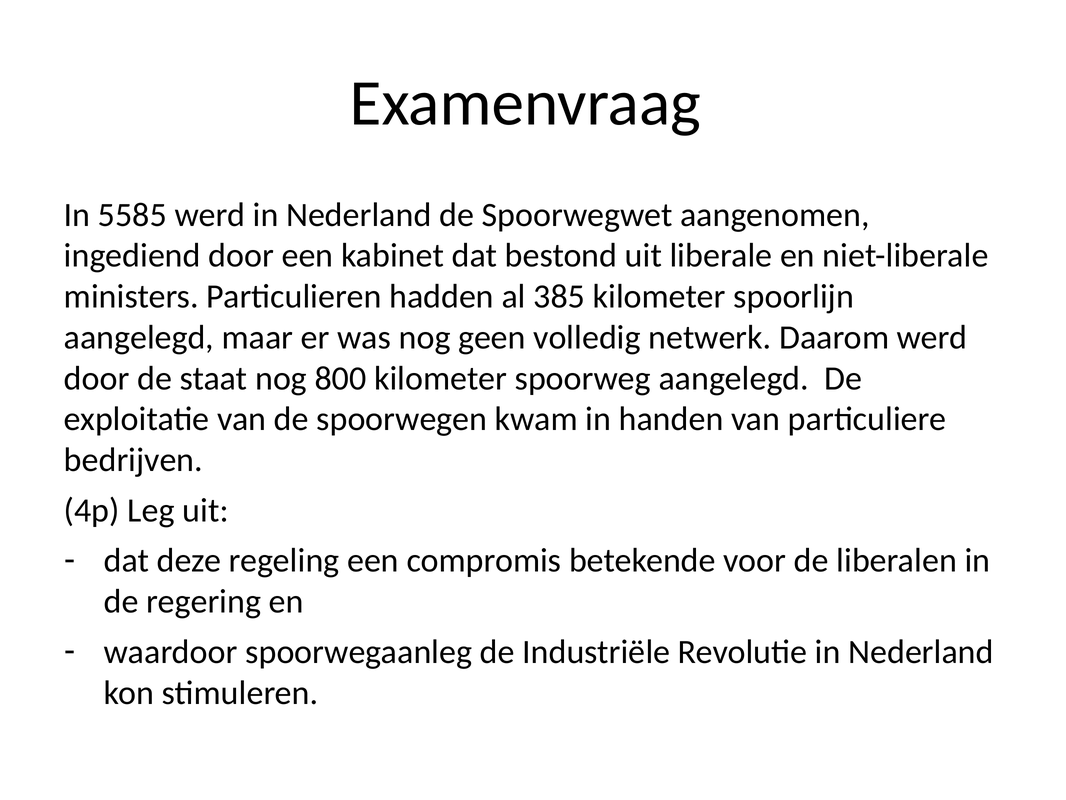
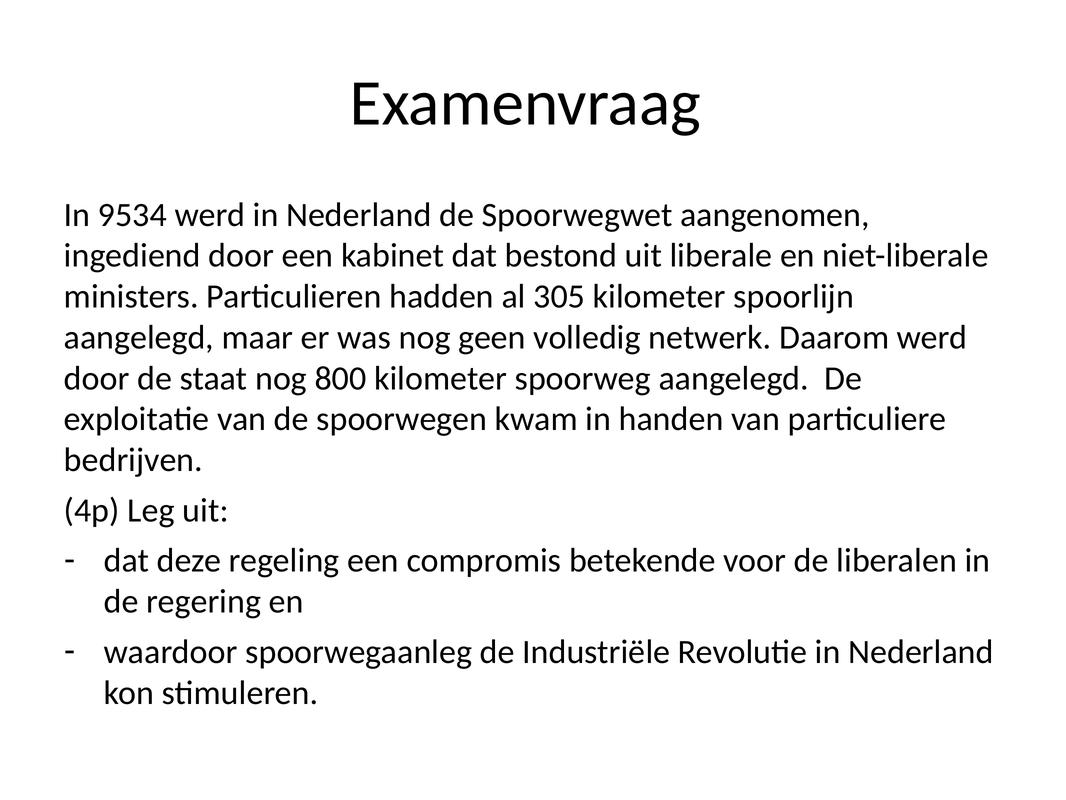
5585: 5585 -> 9534
385: 385 -> 305
